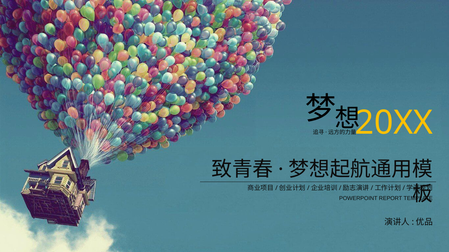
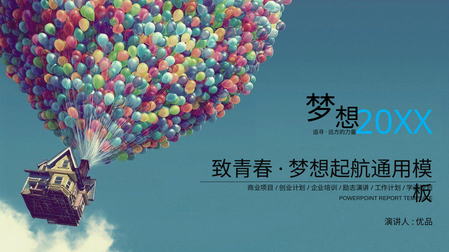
20XX colour: yellow -> light blue
